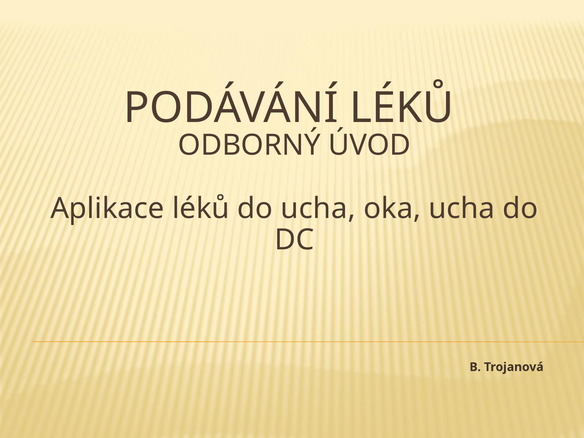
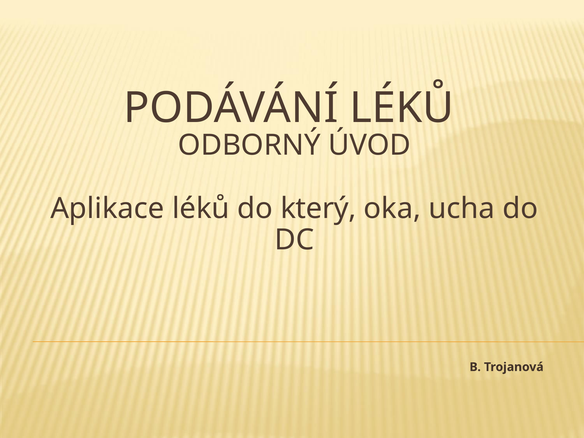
do ucha: ucha -> který
